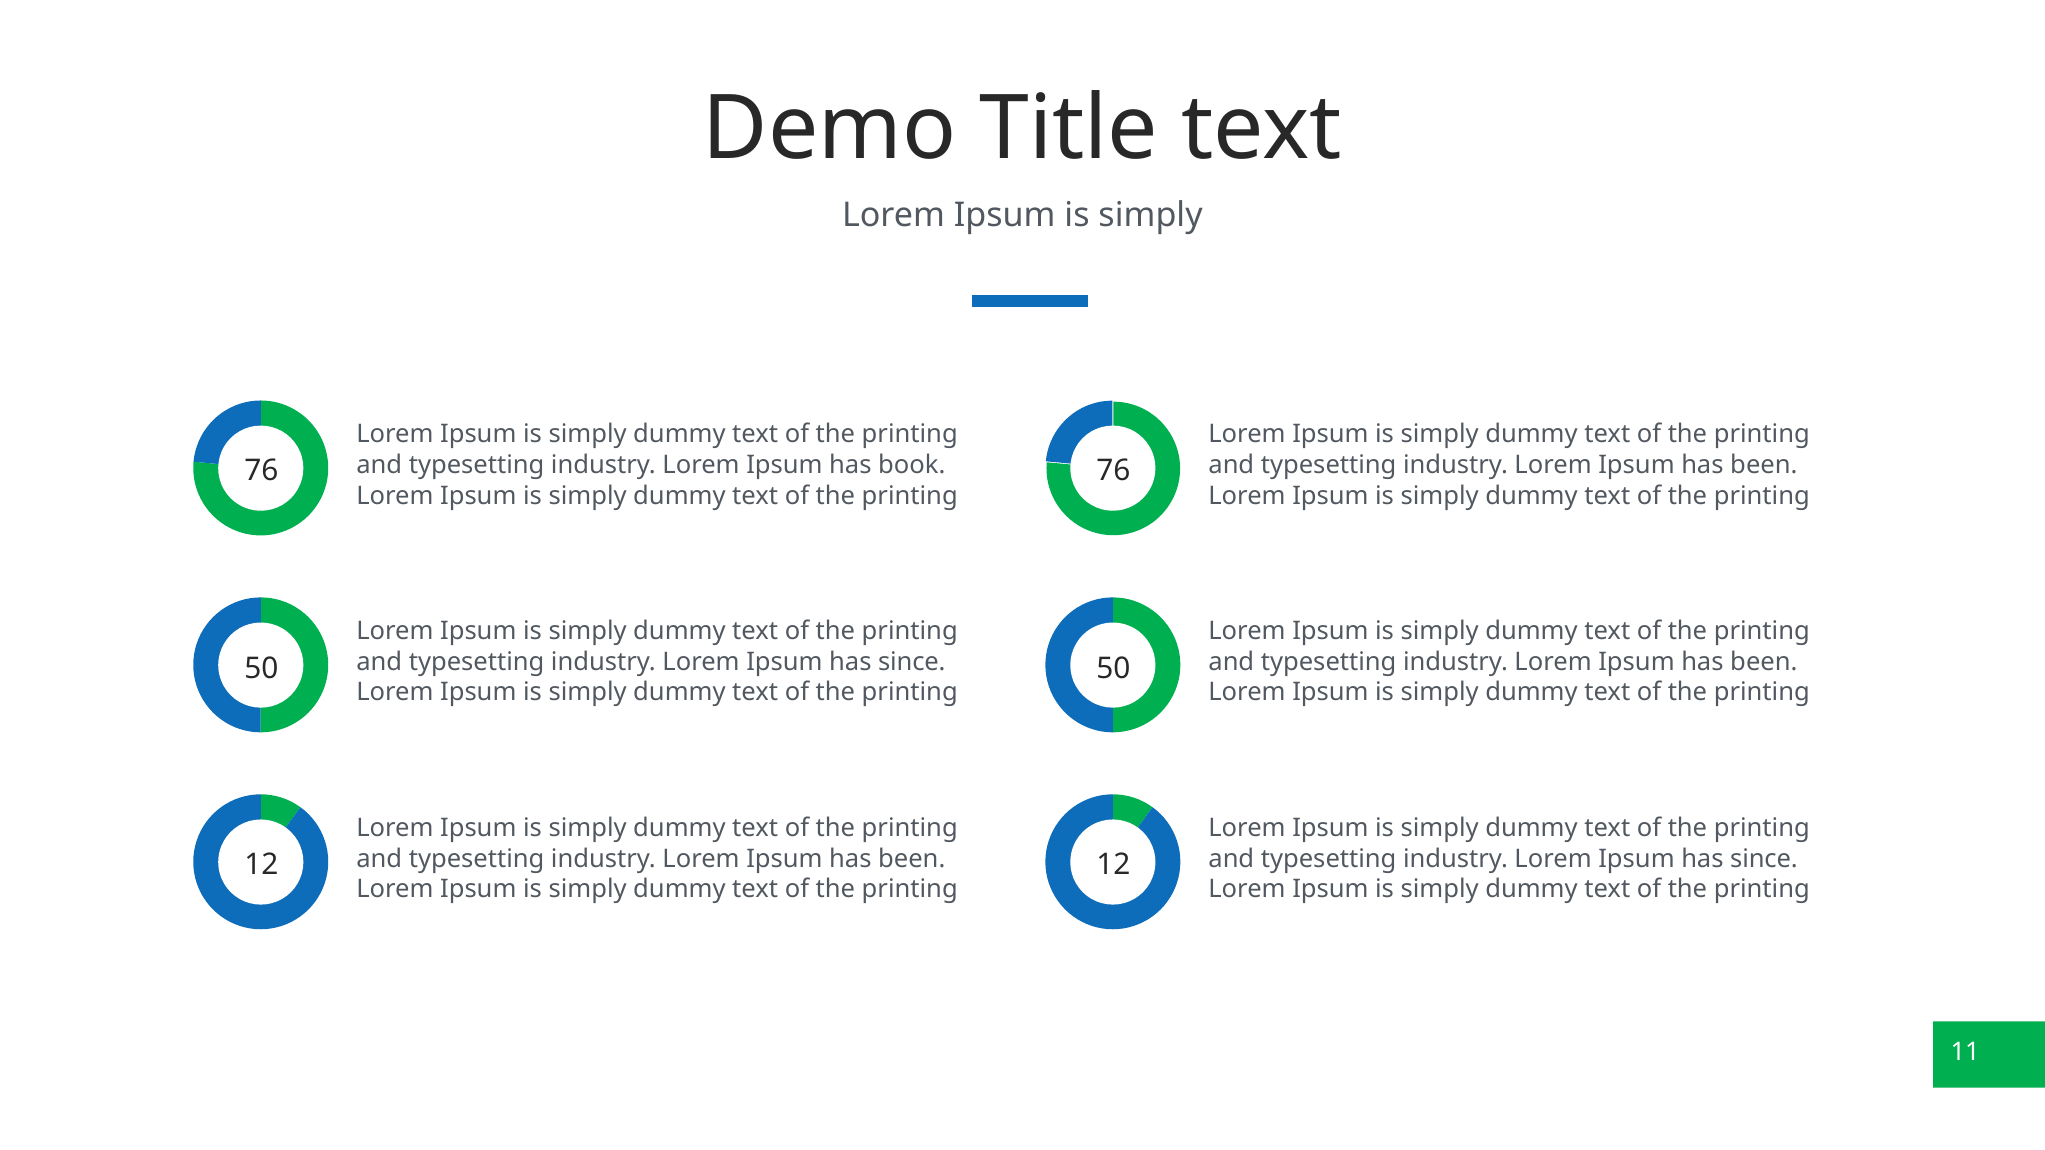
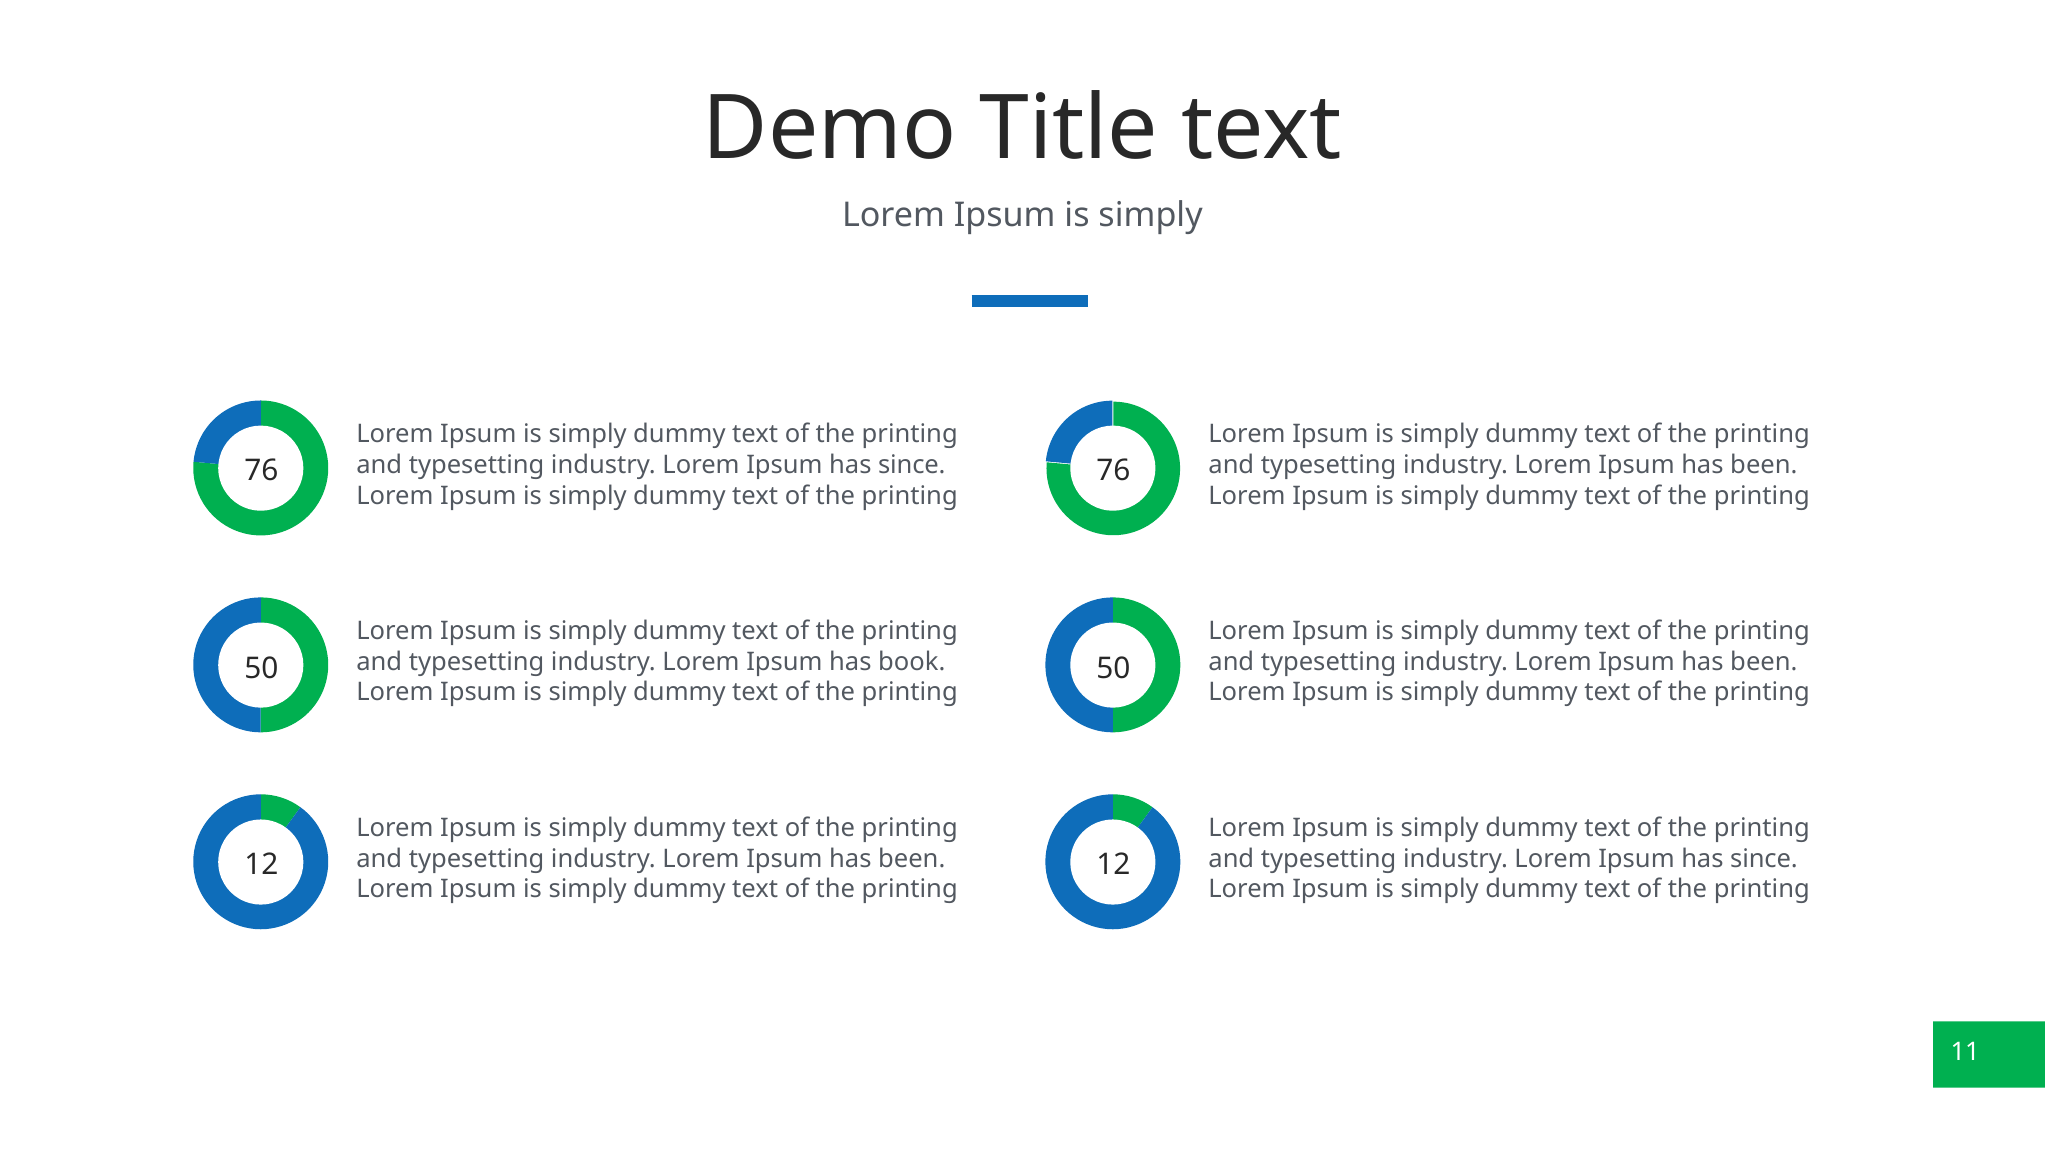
book at (912, 465): book -> since
since at (912, 662): since -> book
